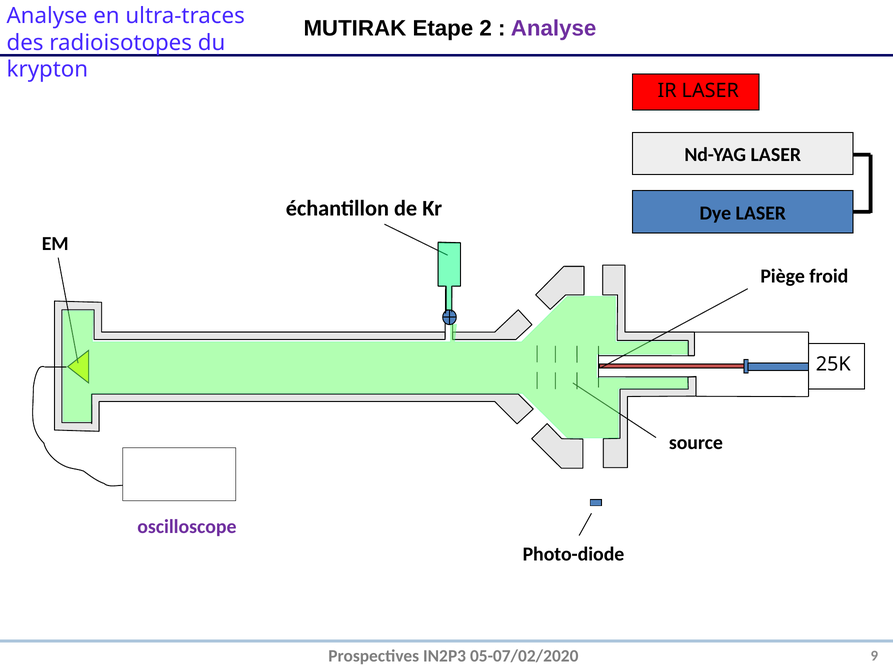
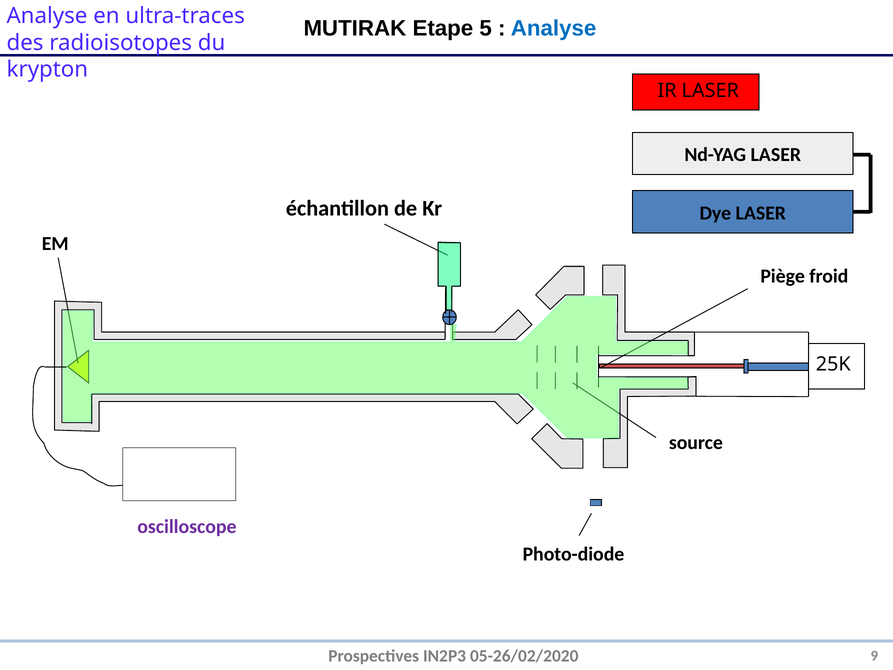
2: 2 -> 5
Analyse at (554, 28) colour: purple -> blue
05-07/02/2020: 05-07/02/2020 -> 05-26/02/2020
